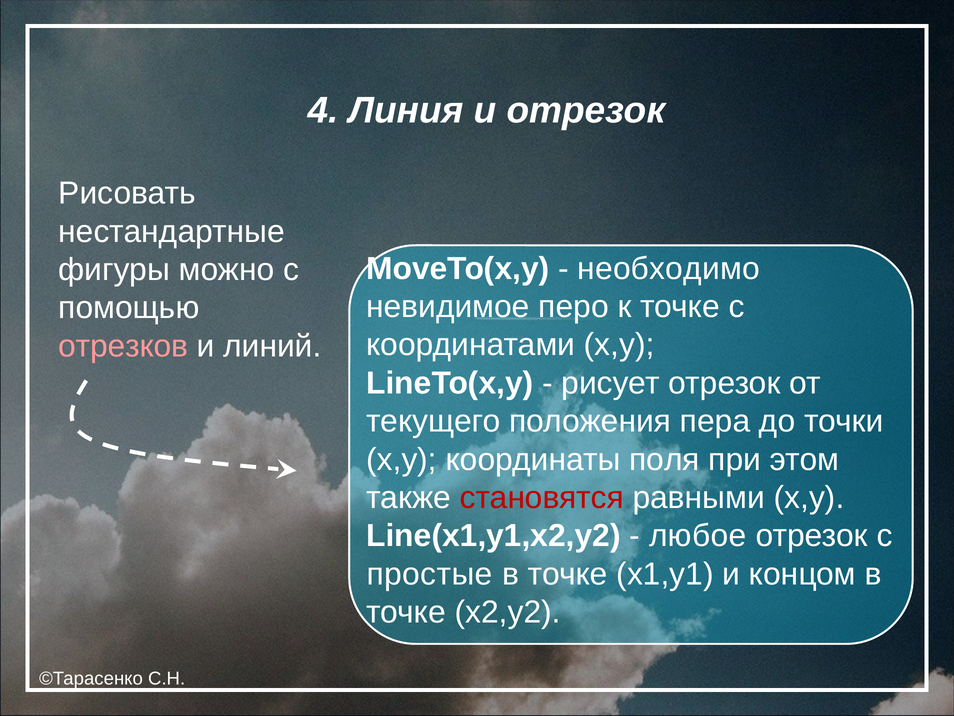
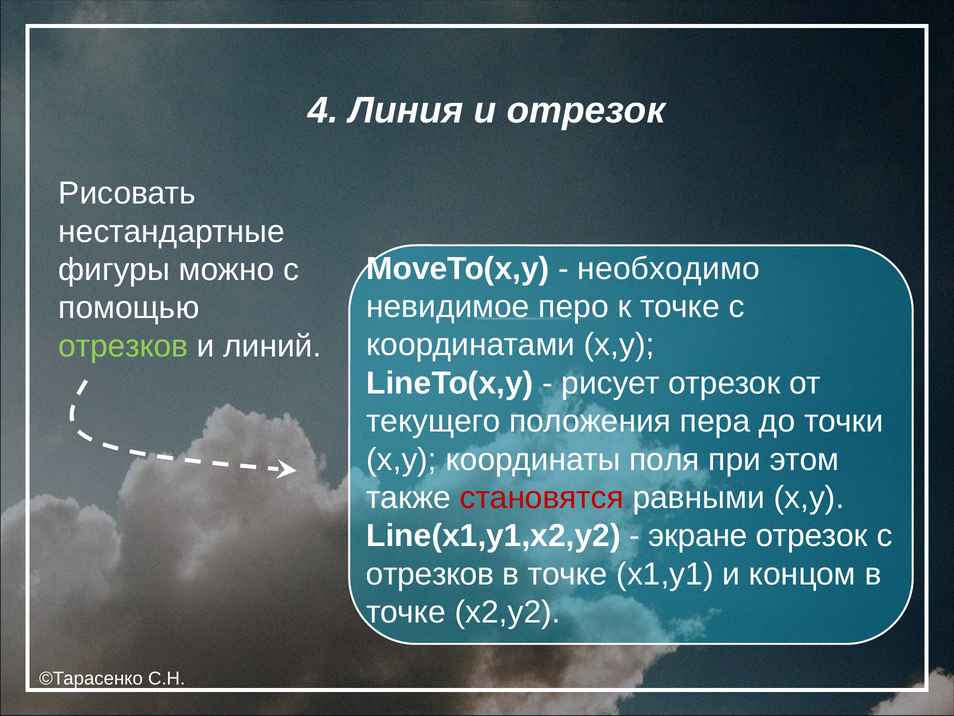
отрезков at (123, 346) colour: pink -> light green
любое: любое -> экране
простые at (430, 574): простые -> отрезков
